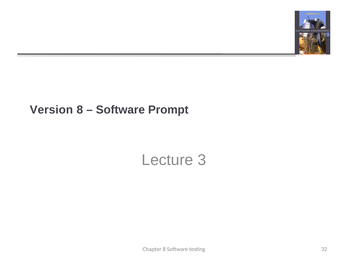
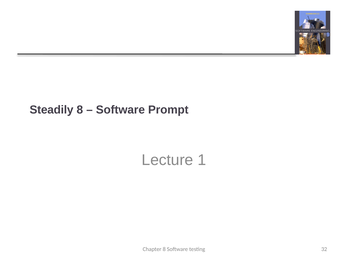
Version: Version -> Steadily
3: 3 -> 1
